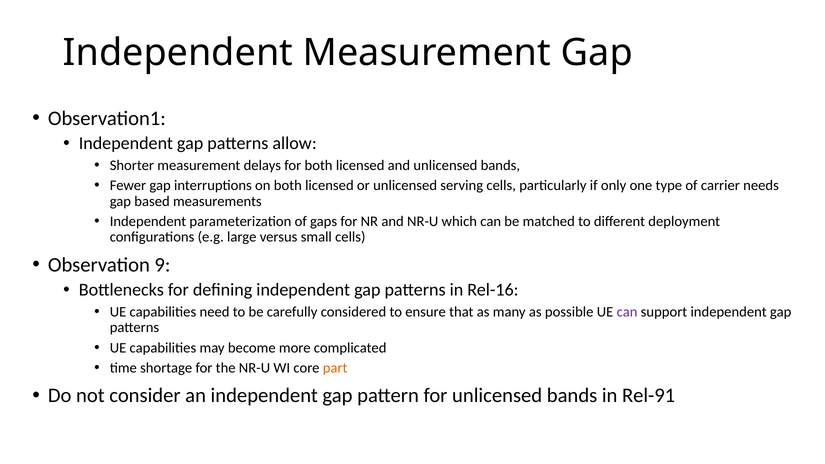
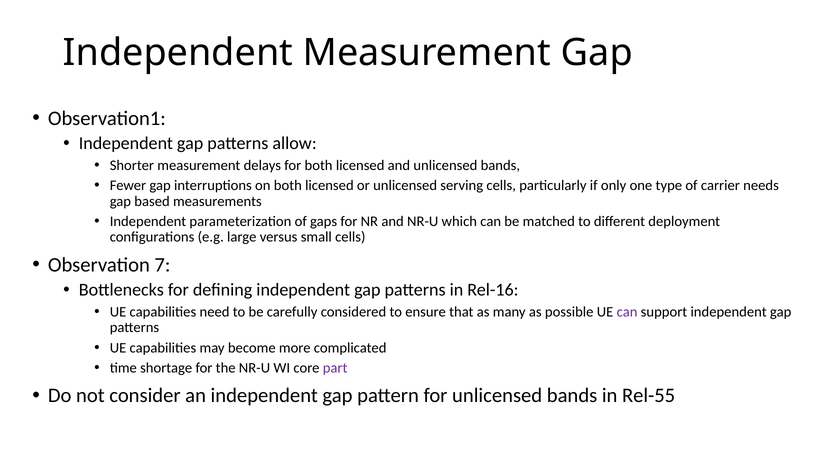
9: 9 -> 7
part colour: orange -> purple
Rel-91: Rel-91 -> Rel-55
